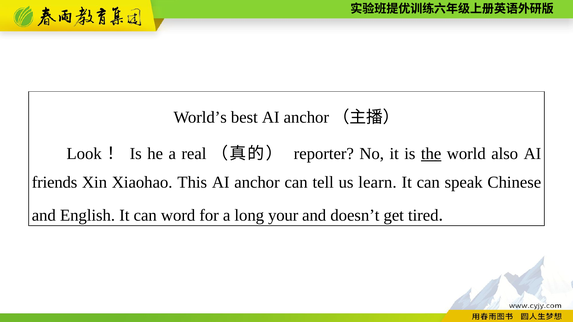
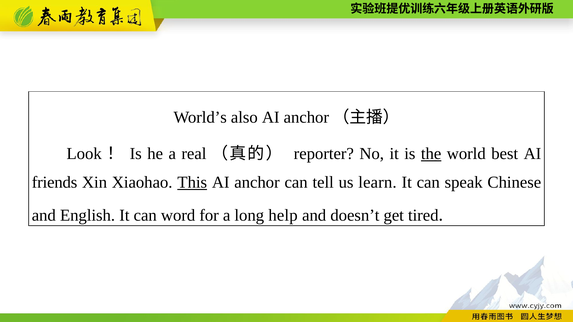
best: best -> also
also: also -> best
This underline: none -> present
your: your -> help
